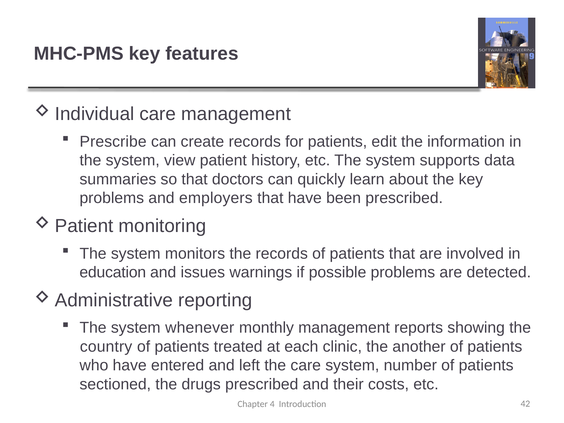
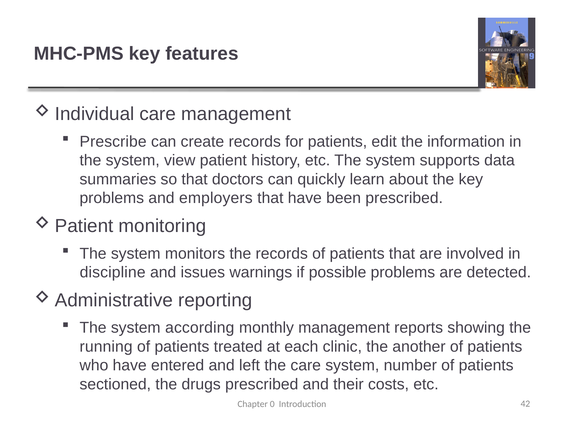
education: education -> discipline
whenever: whenever -> according
country: country -> running
4: 4 -> 0
